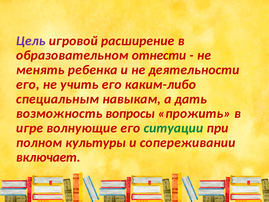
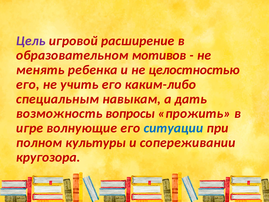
отнести: отнести -> мотивов
деятельности: деятельности -> целостностью
ситуации colour: green -> blue
включает: включает -> кругозора
